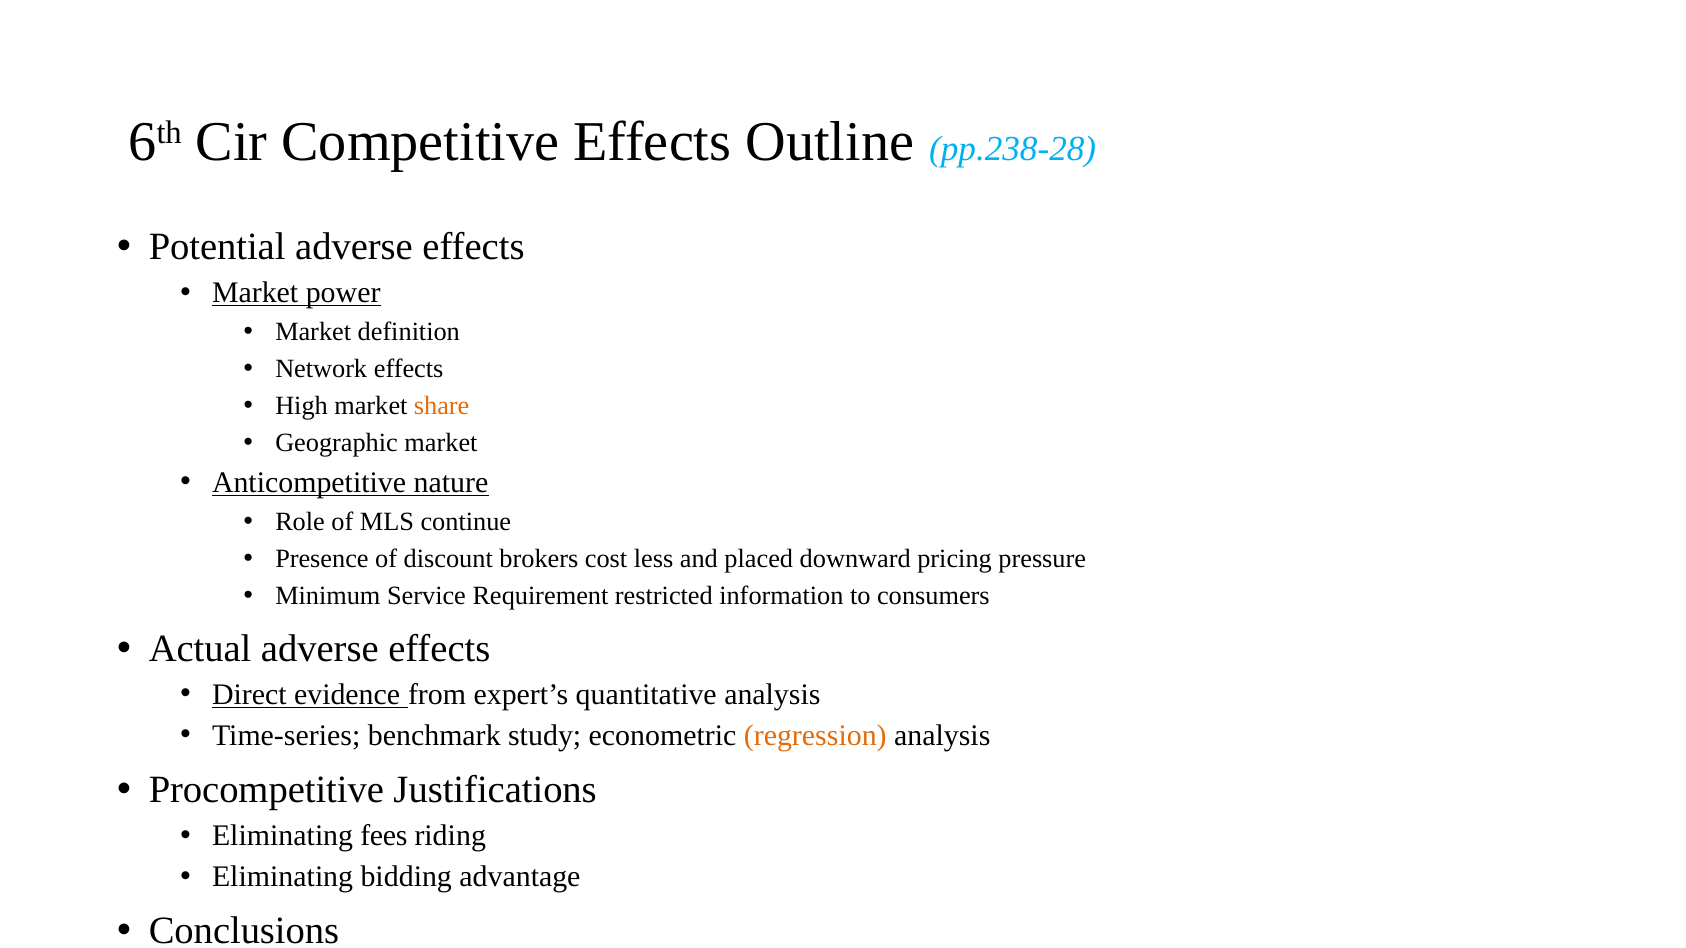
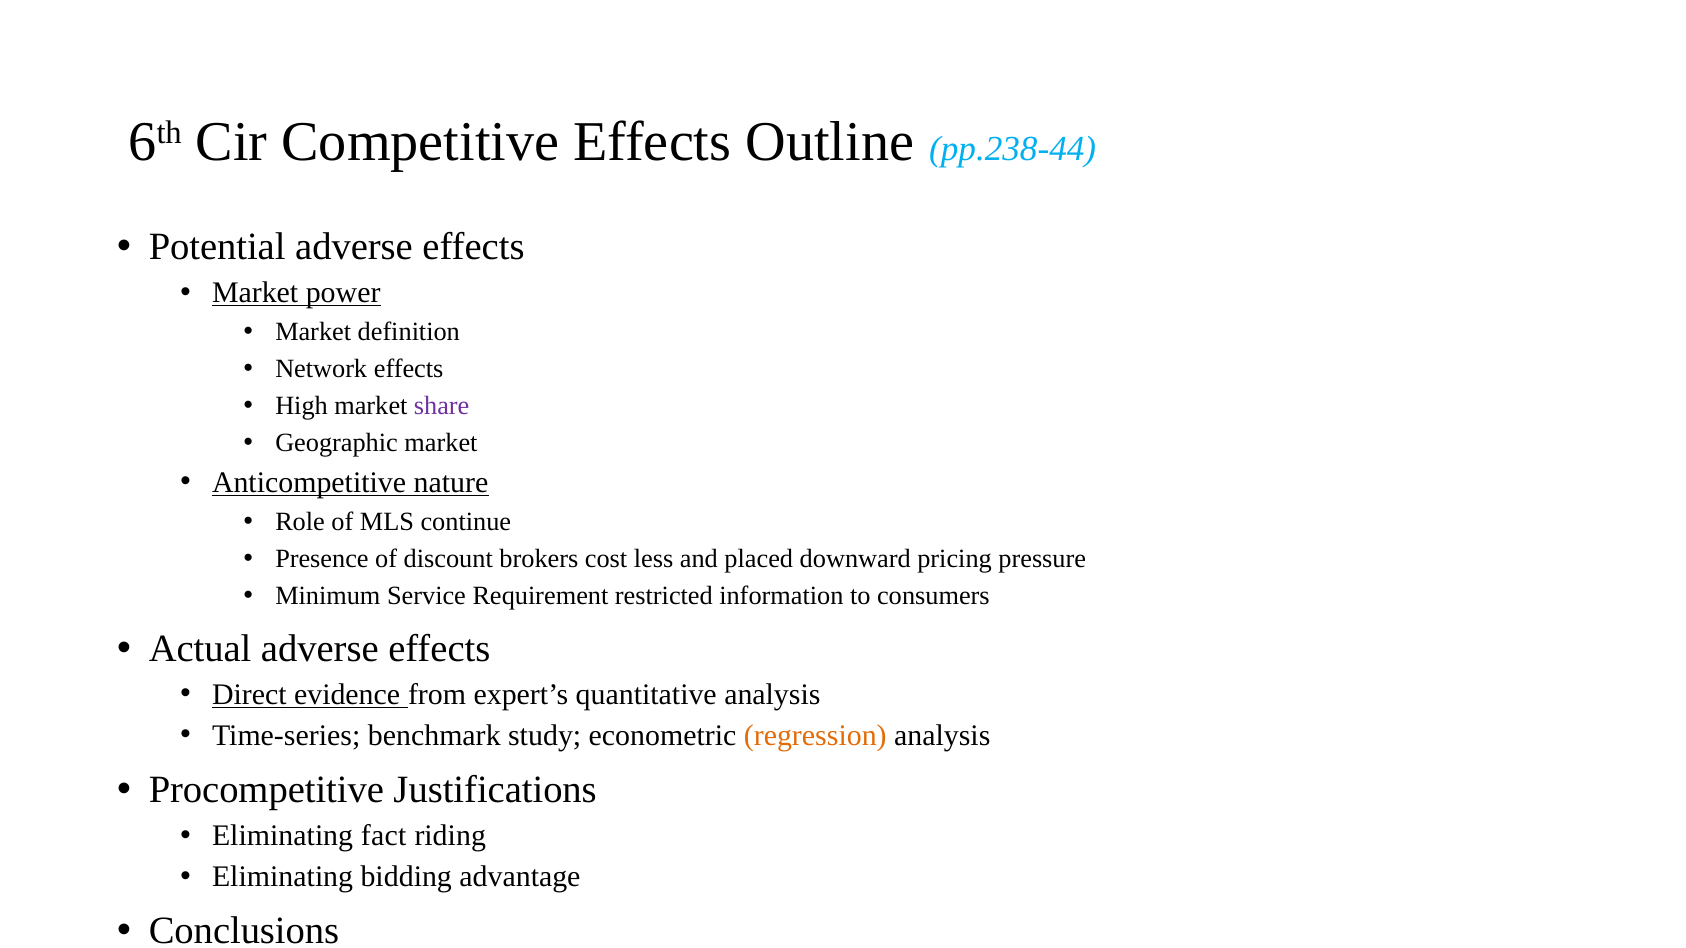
pp.238-28: pp.238-28 -> pp.238-44
share colour: orange -> purple
fees: fees -> fact
